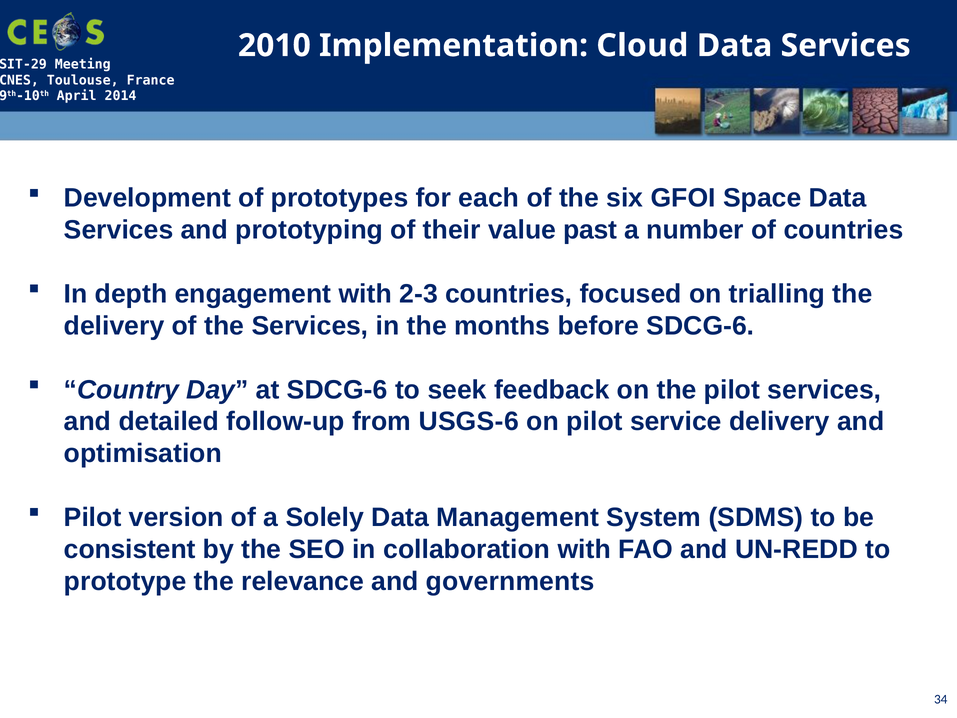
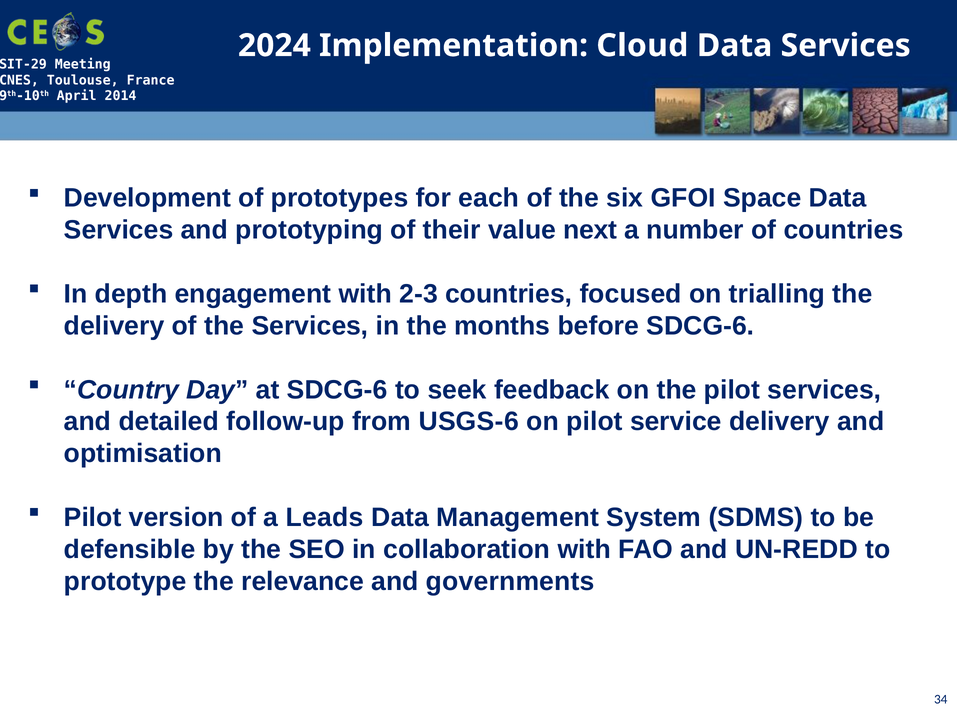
2010: 2010 -> 2024
past: past -> next
Solely: Solely -> Leads
consistent: consistent -> defensible
